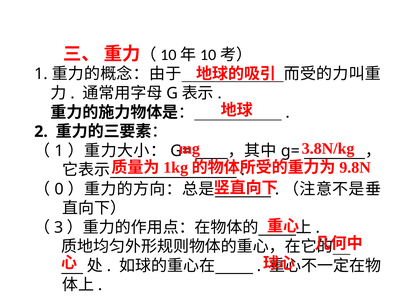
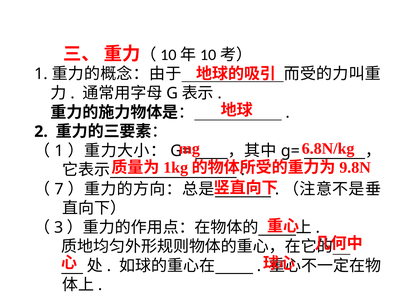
3.8N/kg: 3.8N/kg -> 6.8N/kg
0: 0 -> 7
